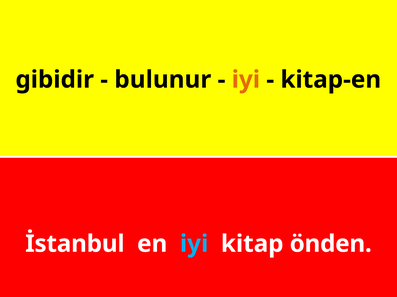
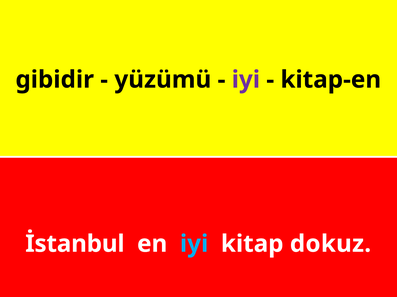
bulunur: bulunur -> yüzümü
iyi at (246, 80) colour: orange -> purple
önden: önden -> dokuz
